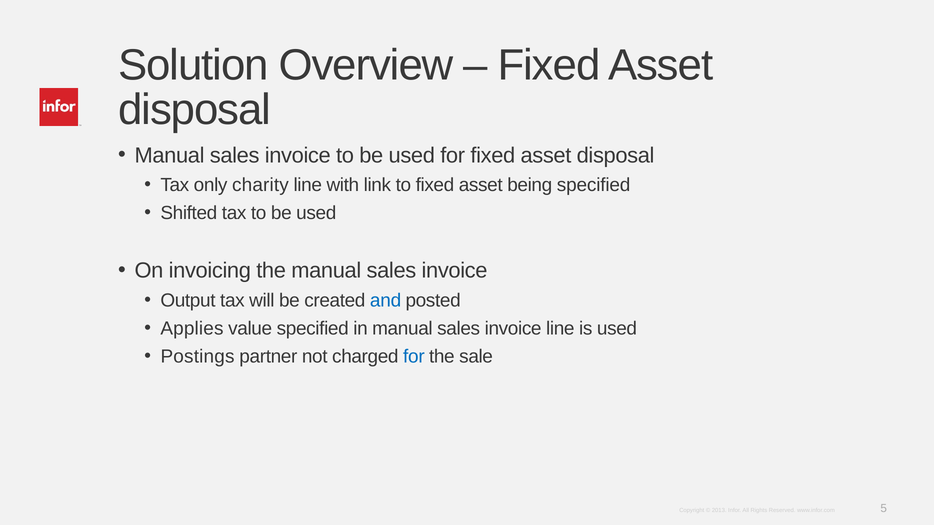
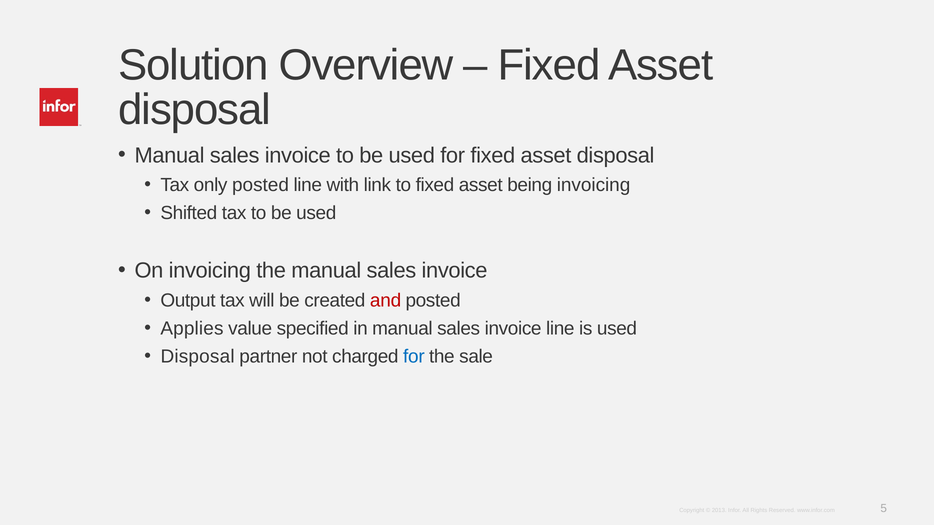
only charity: charity -> posted
being specified: specified -> invoicing
and colour: blue -> red
Postings at (198, 357): Postings -> Disposal
